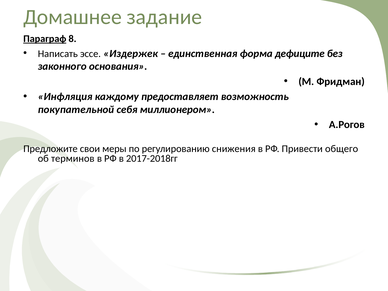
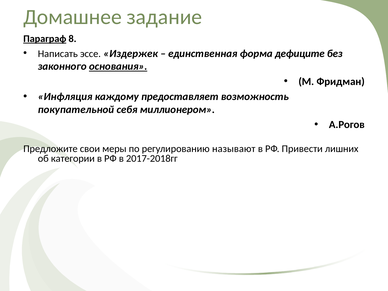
основания underline: none -> present
снижения: снижения -> называют
общего: общего -> лишних
терминов: терминов -> категории
